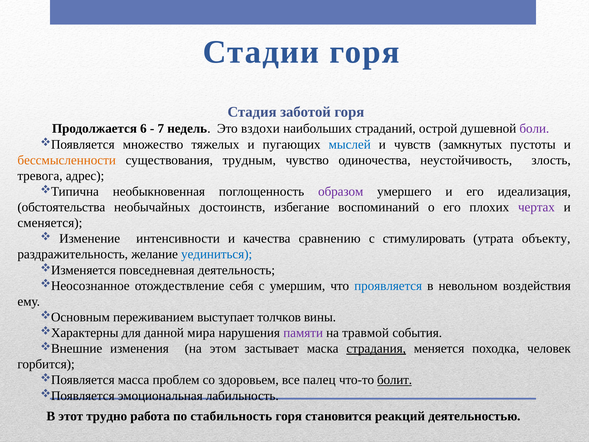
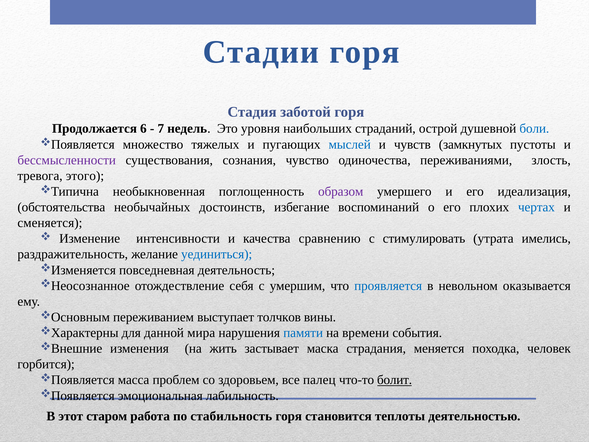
вздохи: вздохи -> уровня
боли colour: purple -> blue
бессмысленности colour: orange -> purple
трудным: трудным -> сознания
неустойчивость: неустойчивость -> переживаниями
адрес: адрес -> этого
чертах colour: purple -> blue
объекту: объекту -> имелись
воздействия: воздействия -> оказывается
памяти colour: purple -> blue
травмой: травмой -> времени
этом: этом -> жить
страдания underline: present -> none
трудно: трудно -> старом
реакций: реакций -> теплоты
